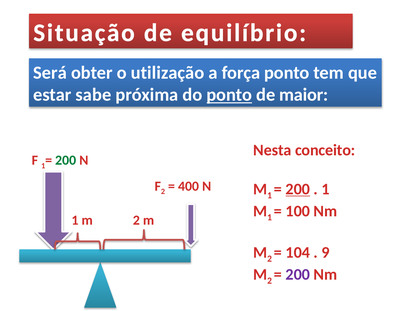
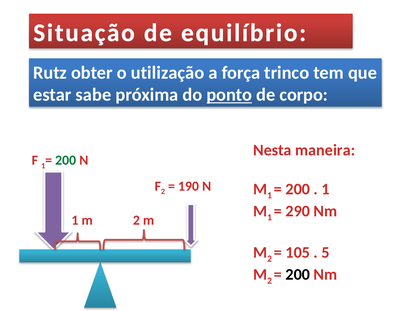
Será: Será -> Rutz
força ponto: ponto -> trinco
maior: maior -> corpo
conceito: conceito -> maneira
400: 400 -> 190
200 at (298, 189) underline: present -> none
100: 100 -> 290
104: 104 -> 105
9: 9 -> 5
200 at (298, 274) colour: purple -> black
